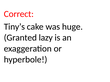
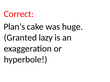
Tiny’s: Tiny’s -> Plan’s
